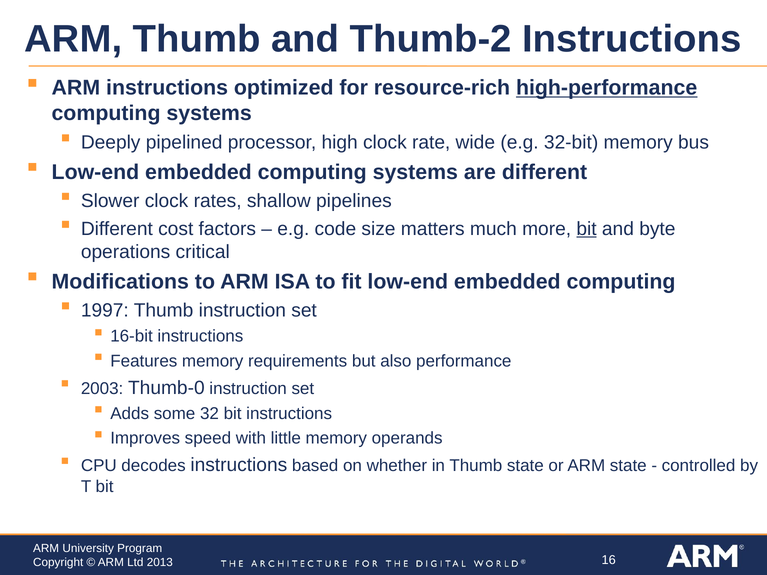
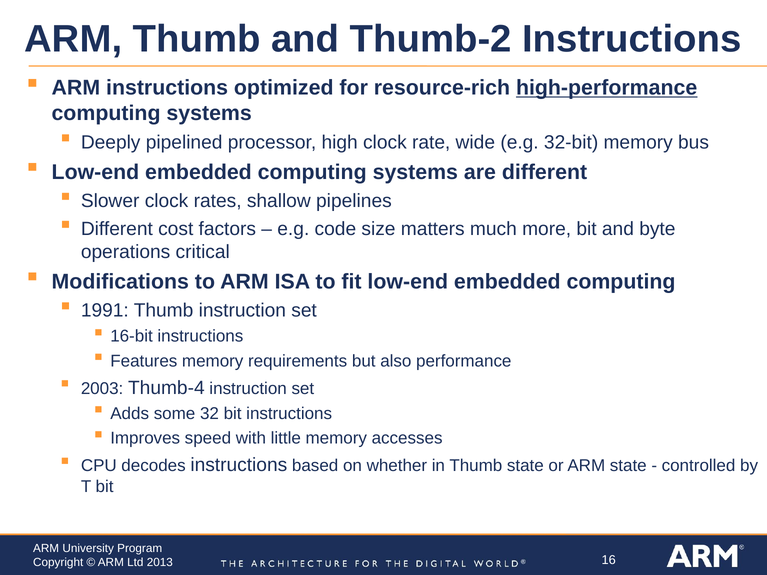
bit at (587, 229) underline: present -> none
1997: 1997 -> 1991
Thumb-0: Thumb-0 -> Thumb-4
operands: operands -> accesses
